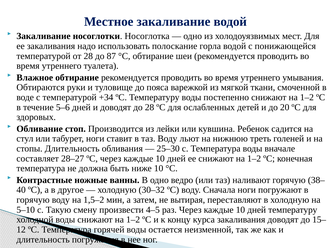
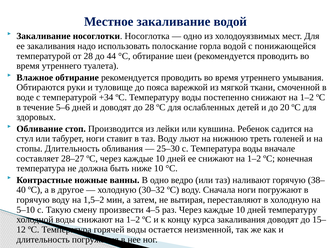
87: 87 -> 44
